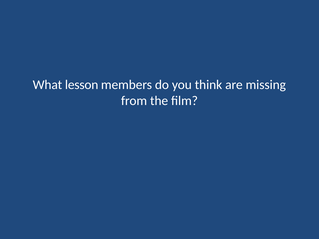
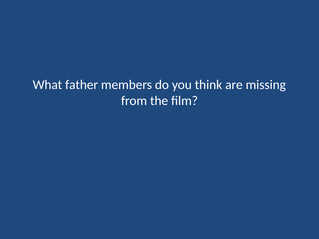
lesson: lesson -> father
